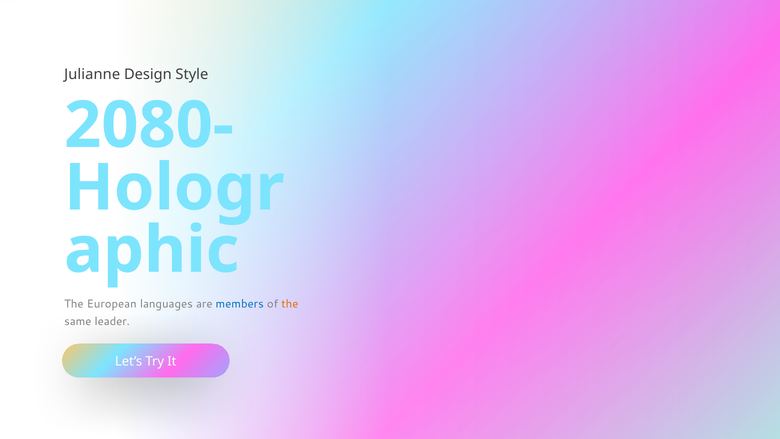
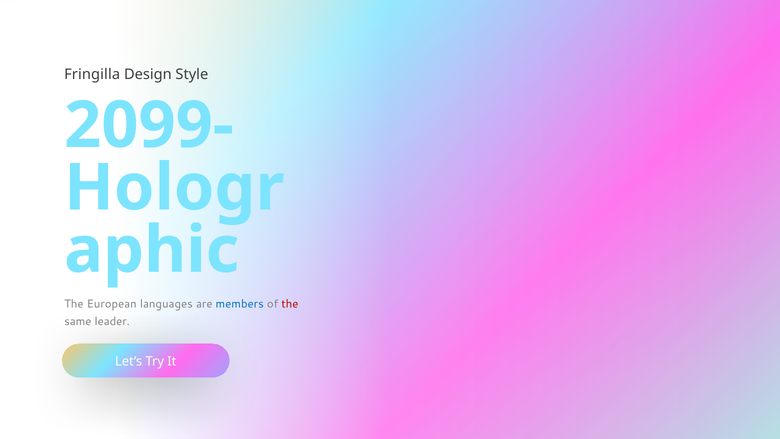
Julianne: Julianne -> Fringilla
2080-: 2080- -> 2099-
the at (290, 304) colour: orange -> red
